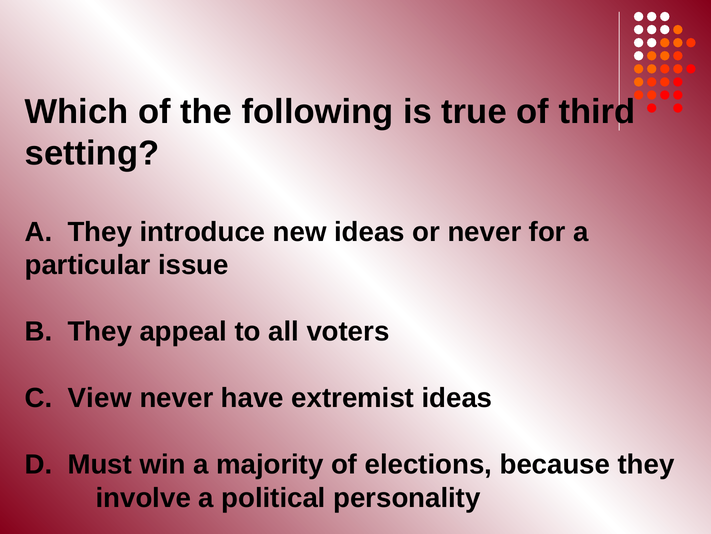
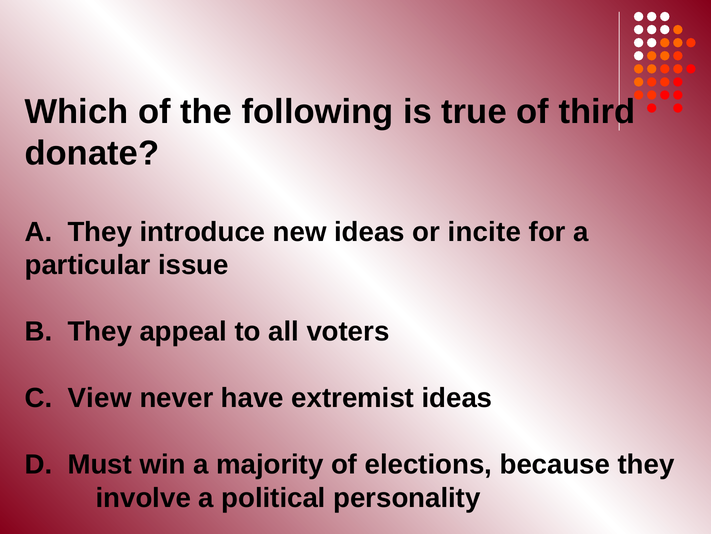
setting: setting -> donate
or never: never -> incite
